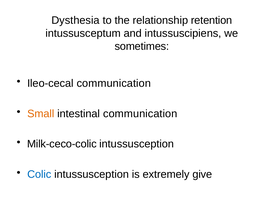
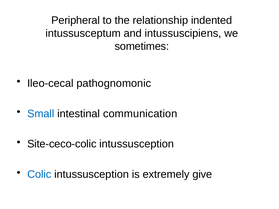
Dysthesia: Dysthesia -> Peripheral
retention: retention -> indented
Ileo-cecal communication: communication -> pathognomonic
Small colour: orange -> blue
Milk-ceco-colic: Milk-ceco-colic -> Site-ceco-colic
